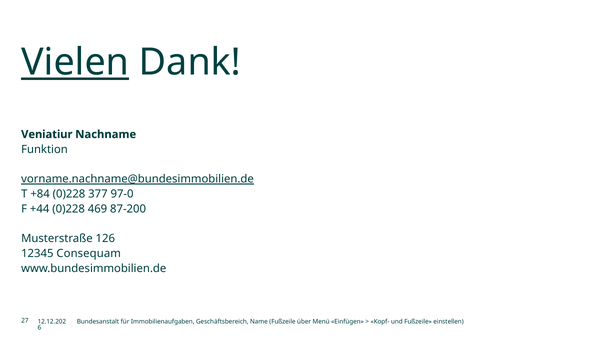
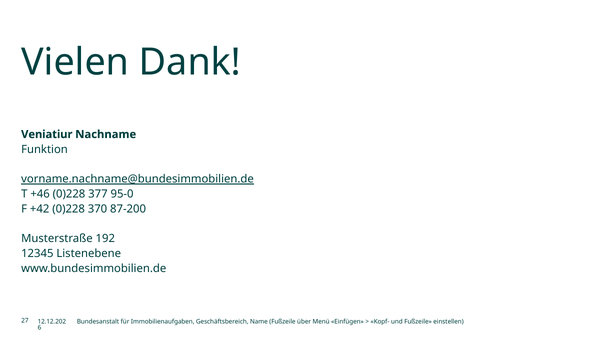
Vielen underline: present -> none
+84: +84 -> +46
97-0: 97-0 -> 95-0
+44: +44 -> +42
469: 469 -> 370
126: 126 -> 192
Consequam: Consequam -> Listenebene
